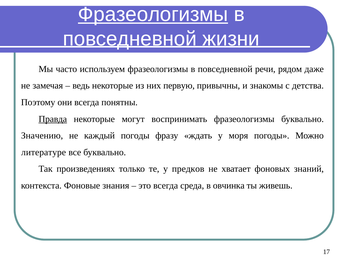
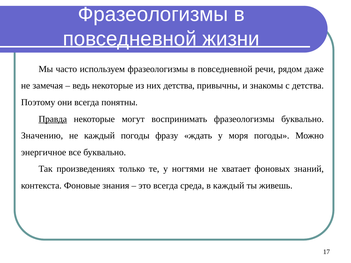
Фразеологизмы at (153, 14) underline: present -> none
них первую: первую -> детства
литературе: литературе -> энергичное
предков: предков -> ногтями
в овчинка: овчинка -> каждый
